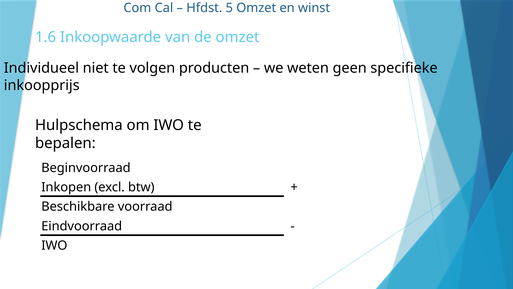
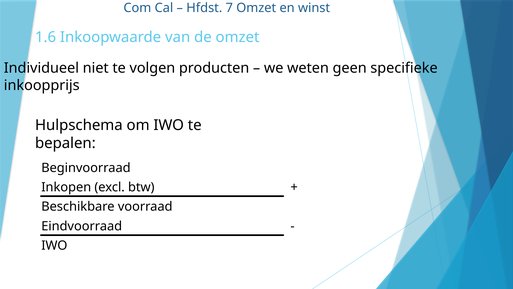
5: 5 -> 7
